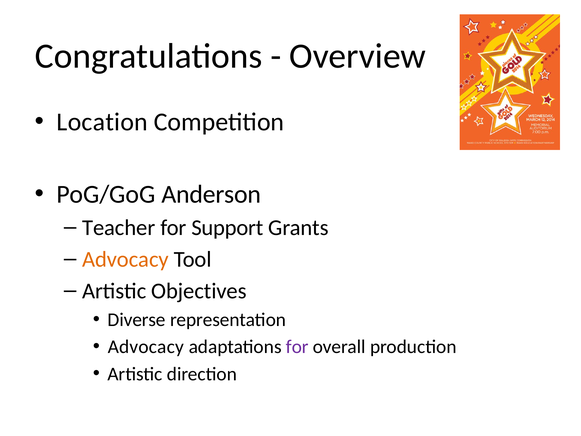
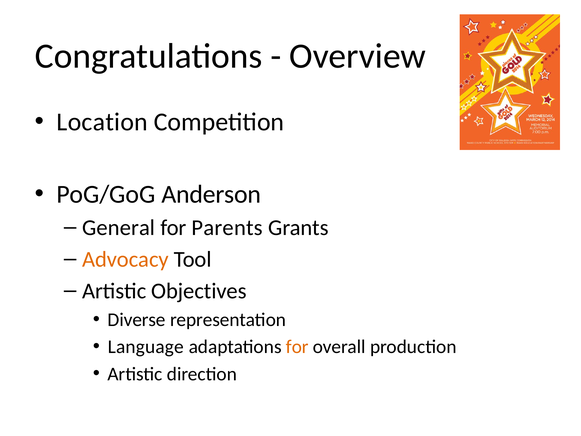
Teacher: Teacher -> General
Support: Support -> Parents
Advocacy at (146, 347): Advocacy -> Language
for at (297, 347) colour: purple -> orange
